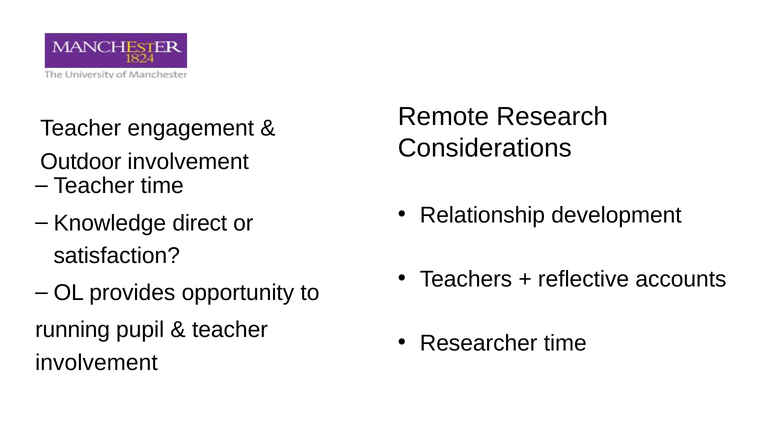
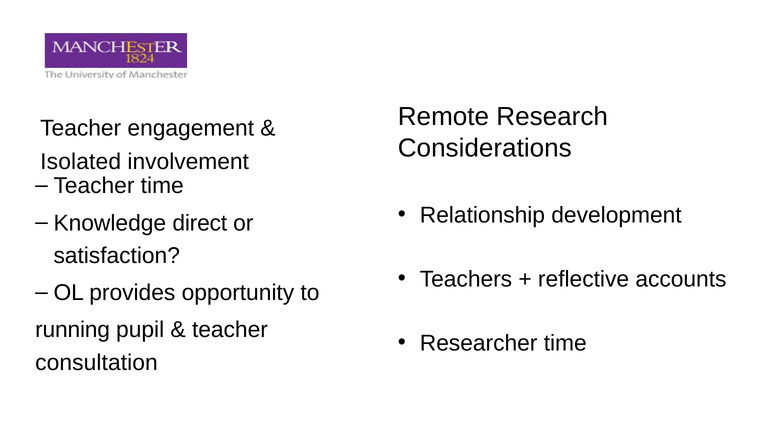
Outdoor: Outdoor -> Isolated
involvement at (96, 363): involvement -> consultation
